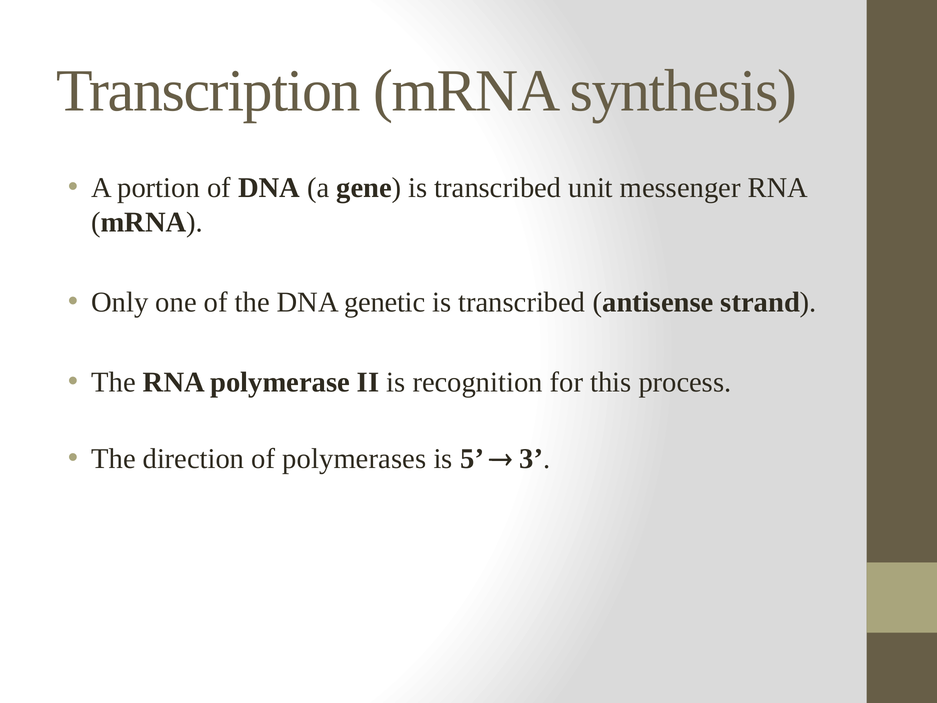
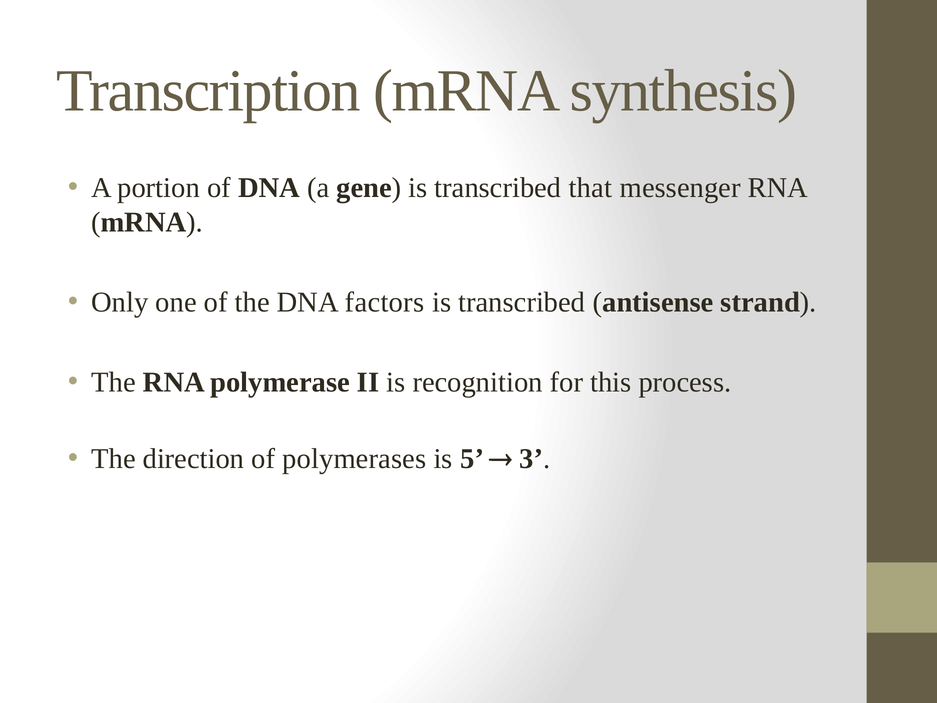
unit: unit -> that
genetic: genetic -> factors
